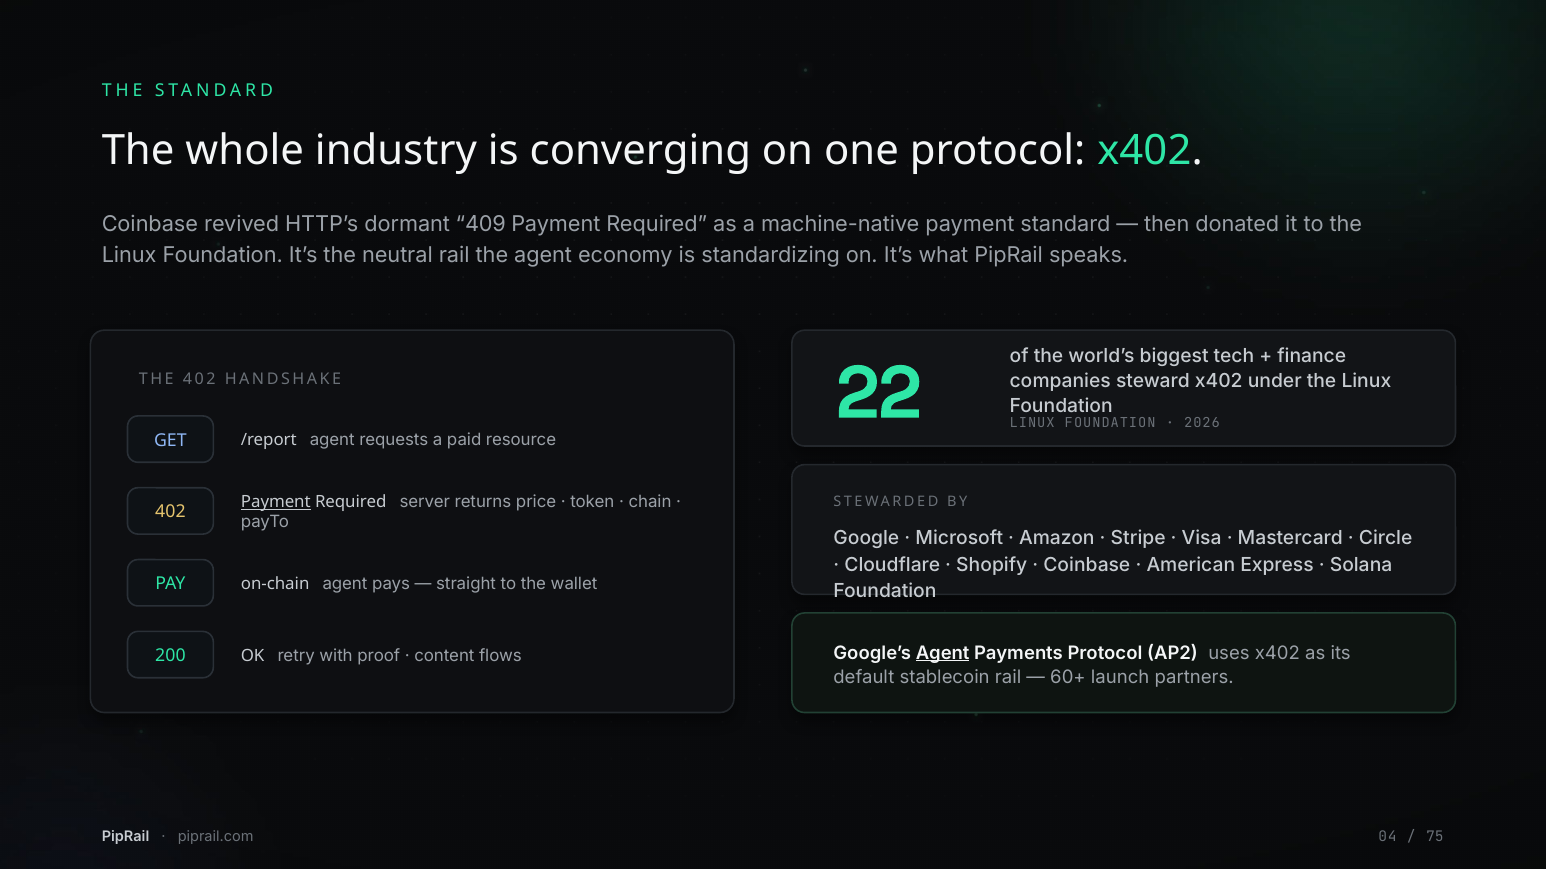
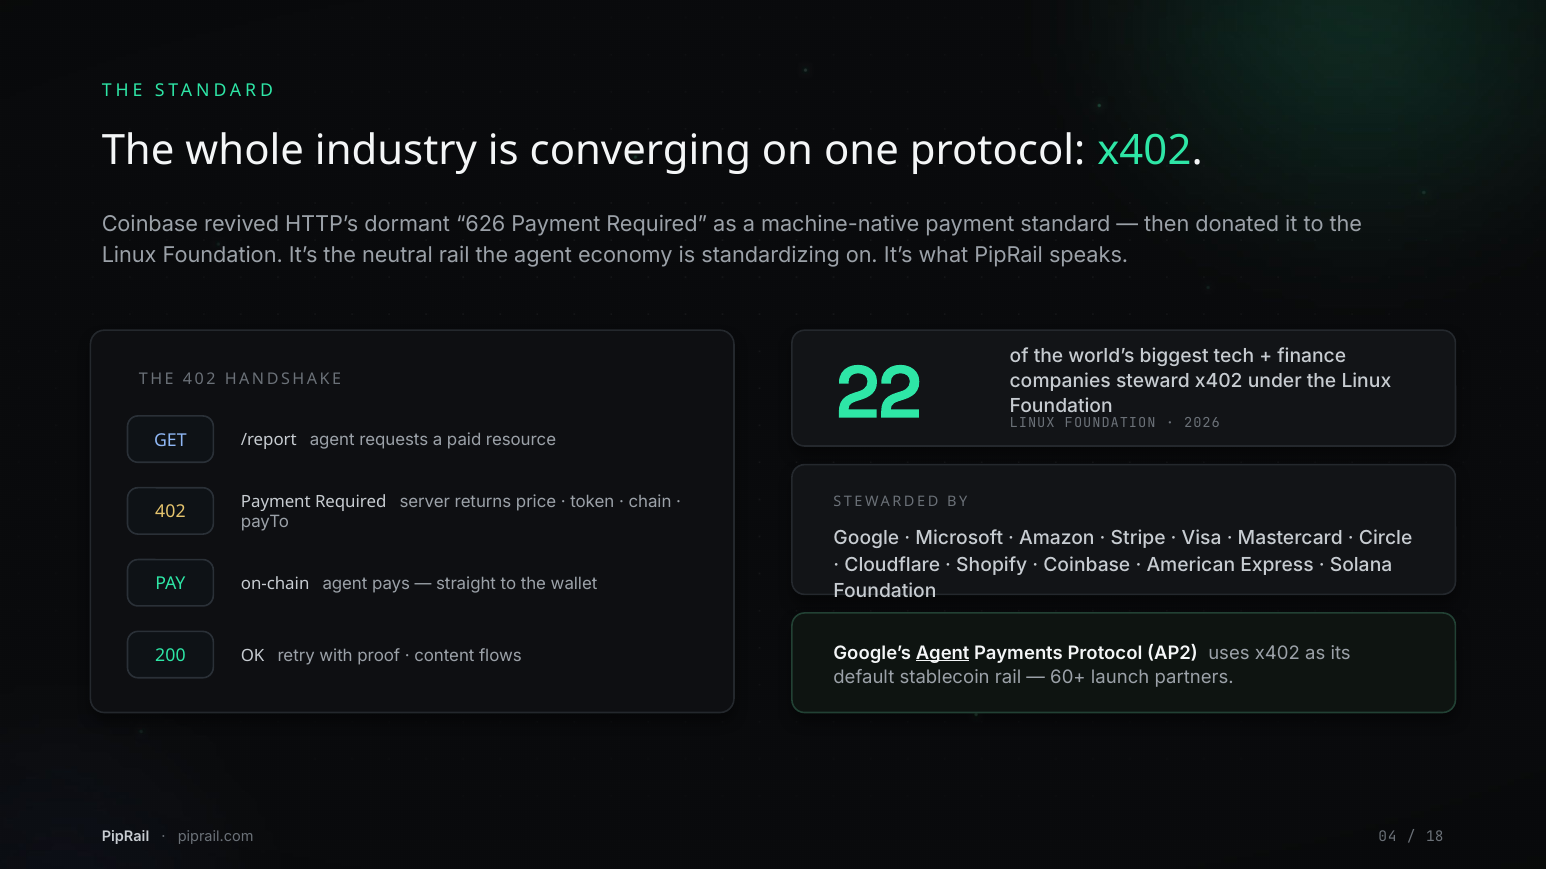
409: 409 -> 626
Payment at (276, 502) underline: present -> none
75: 75 -> 18
